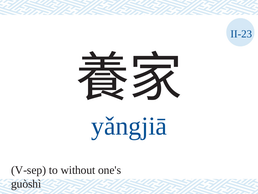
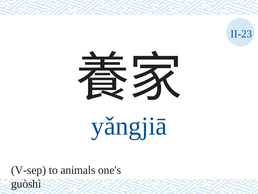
without: without -> animals
